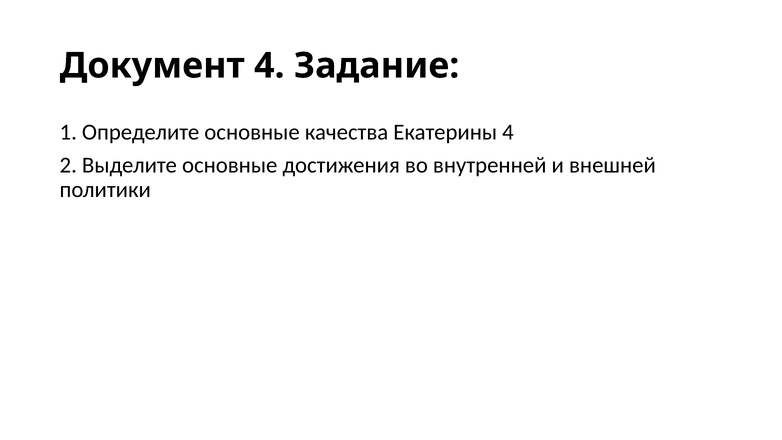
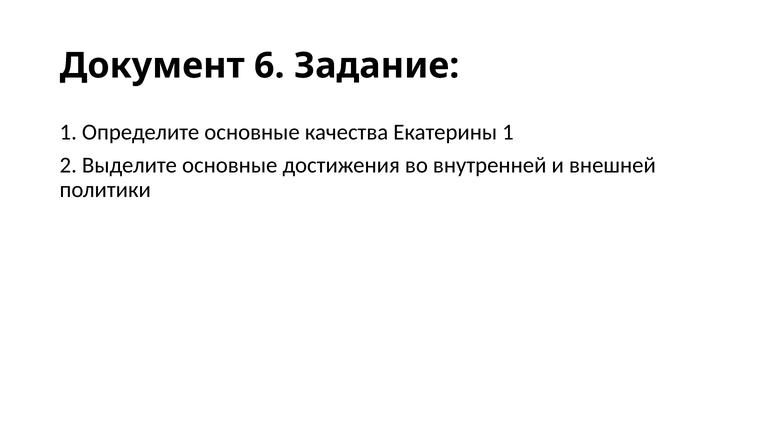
Документ 4: 4 -> 6
Екатерины 4: 4 -> 1
